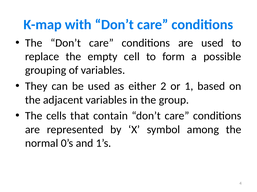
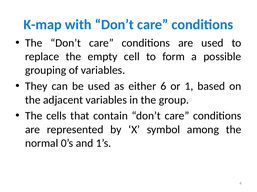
2: 2 -> 6
